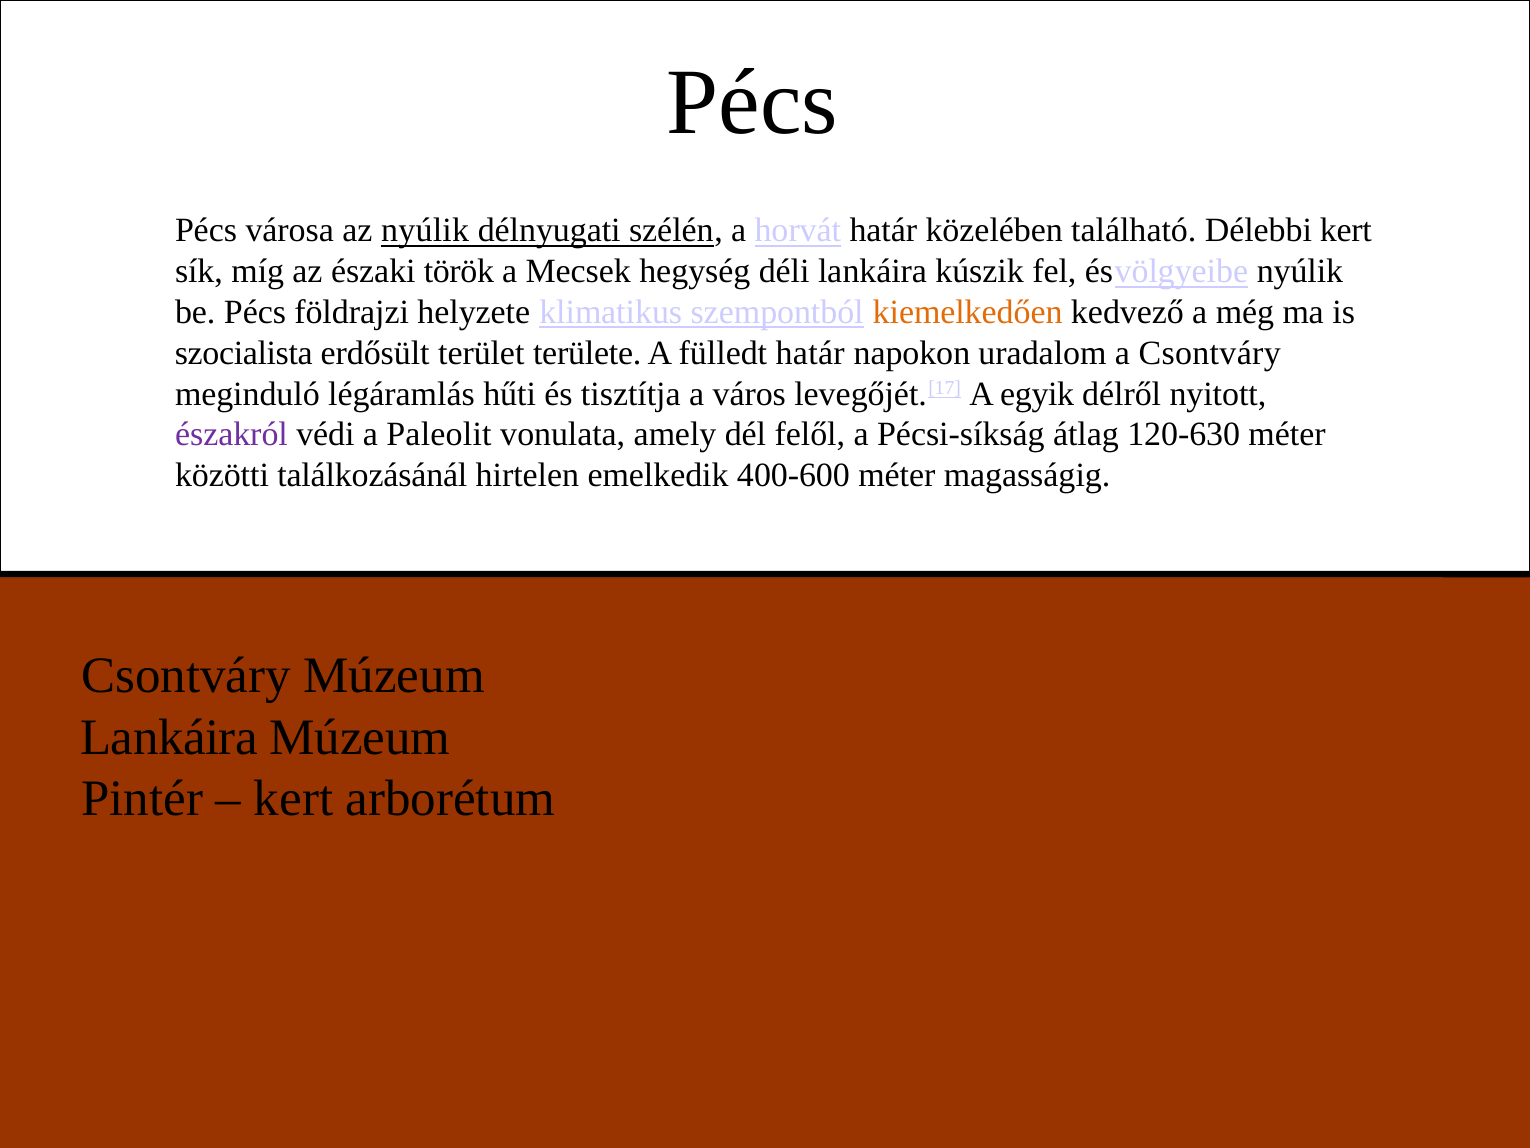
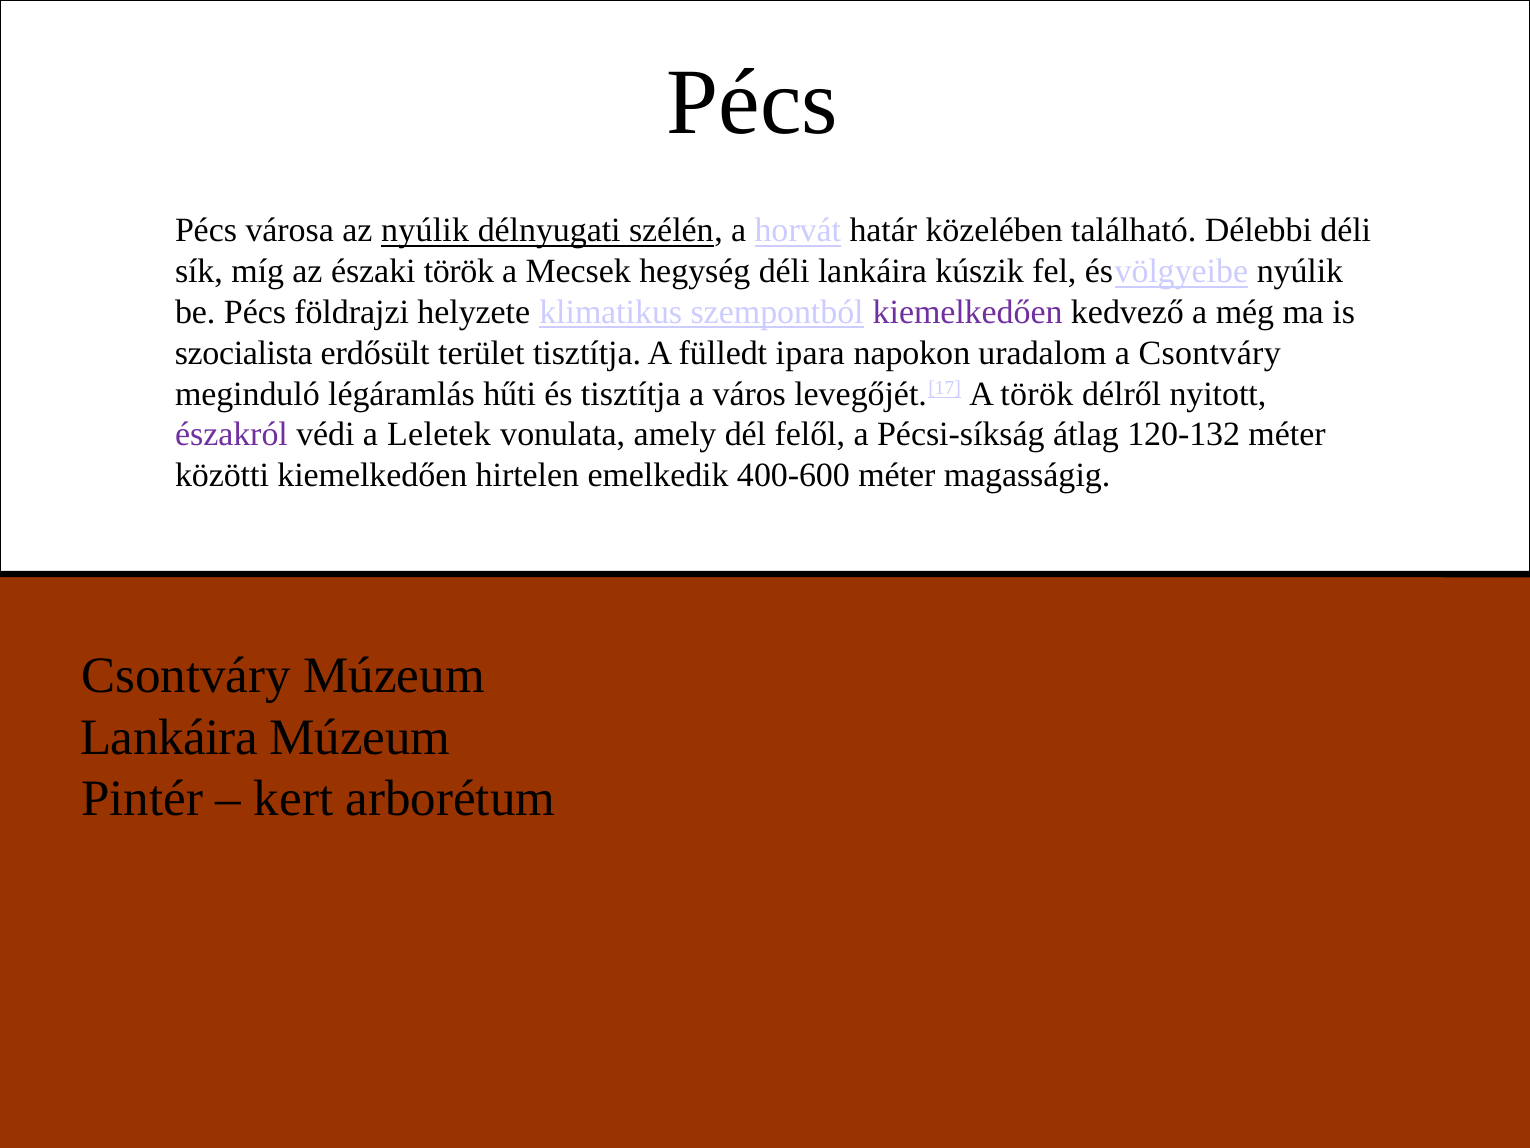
Délebbi kert: kert -> déli
kiemelkedően at (968, 312) colour: orange -> purple
terület területe: területe -> tisztítja
fülledt határ: határ -> ipara
A egyik: egyik -> török
Paleolit: Paleolit -> Leletek
120-630: 120-630 -> 120-132
közötti találkozásánál: találkozásánál -> kiemelkedően
